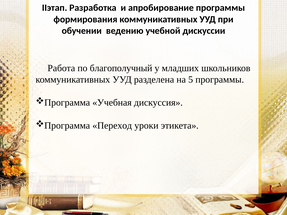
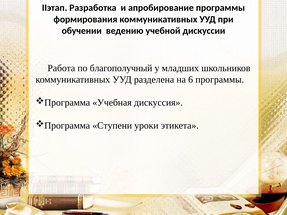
5: 5 -> 6
Переход: Переход -> Ступени
